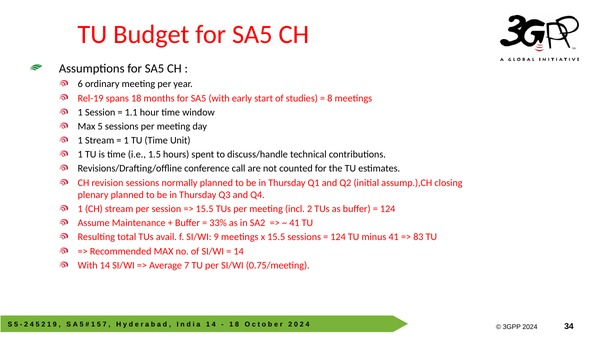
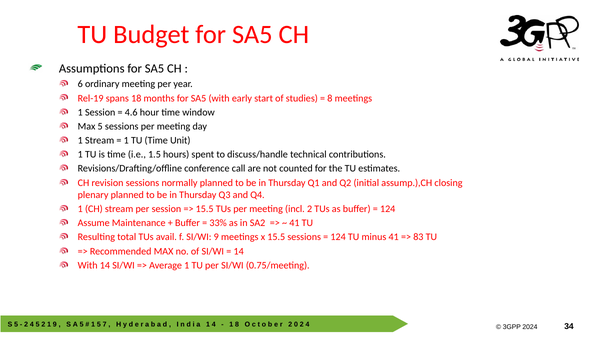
1.1: 1.1 -> 4.6
Average 7: 7 -> 1
